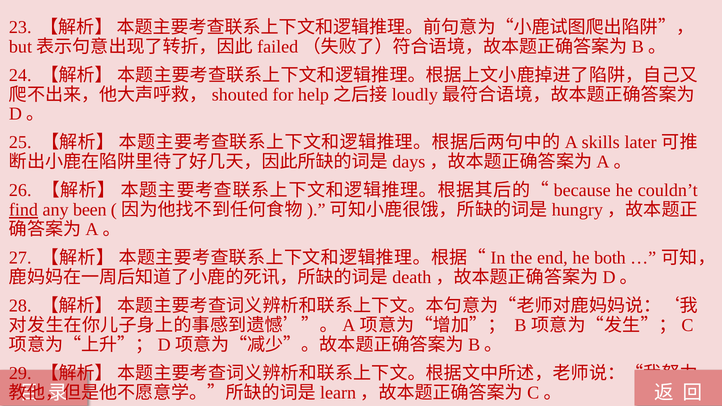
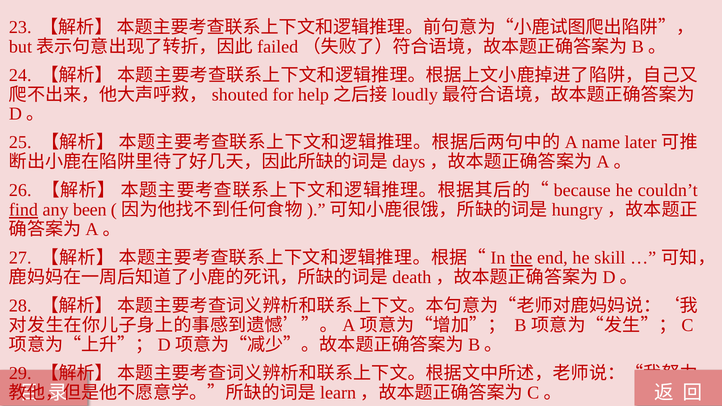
skills: skills -> name
the underline: none -> present
both: both -> skill
